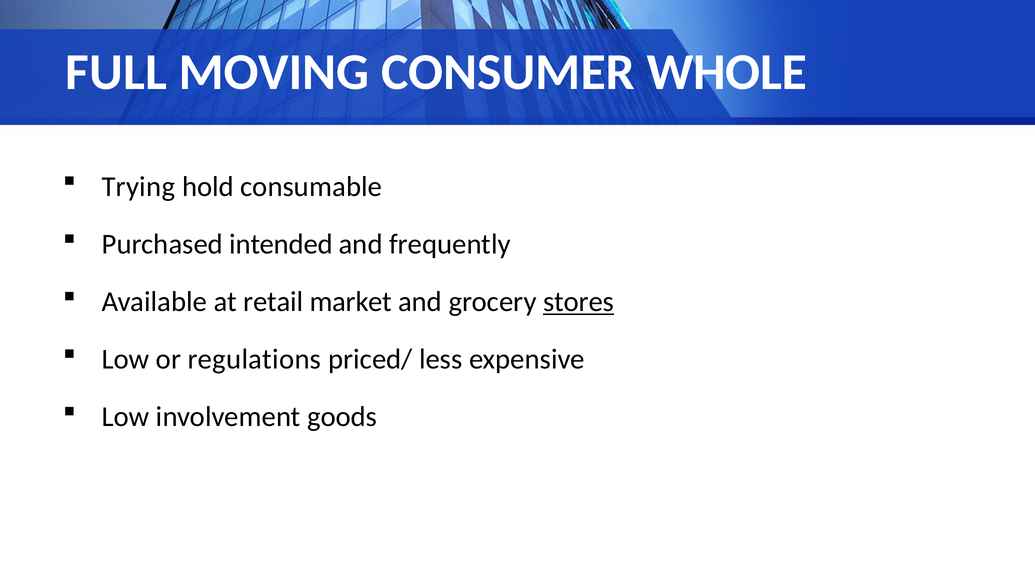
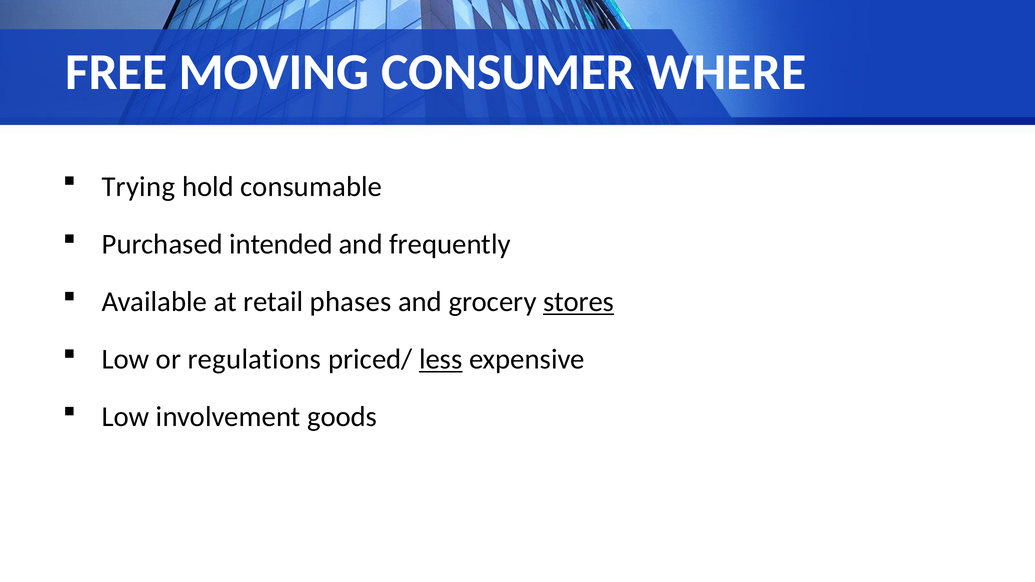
FULL: FULL -> FREE
WHOLE: WHOLE -> WHERE
market: market -> phases
less underline: none -> present
